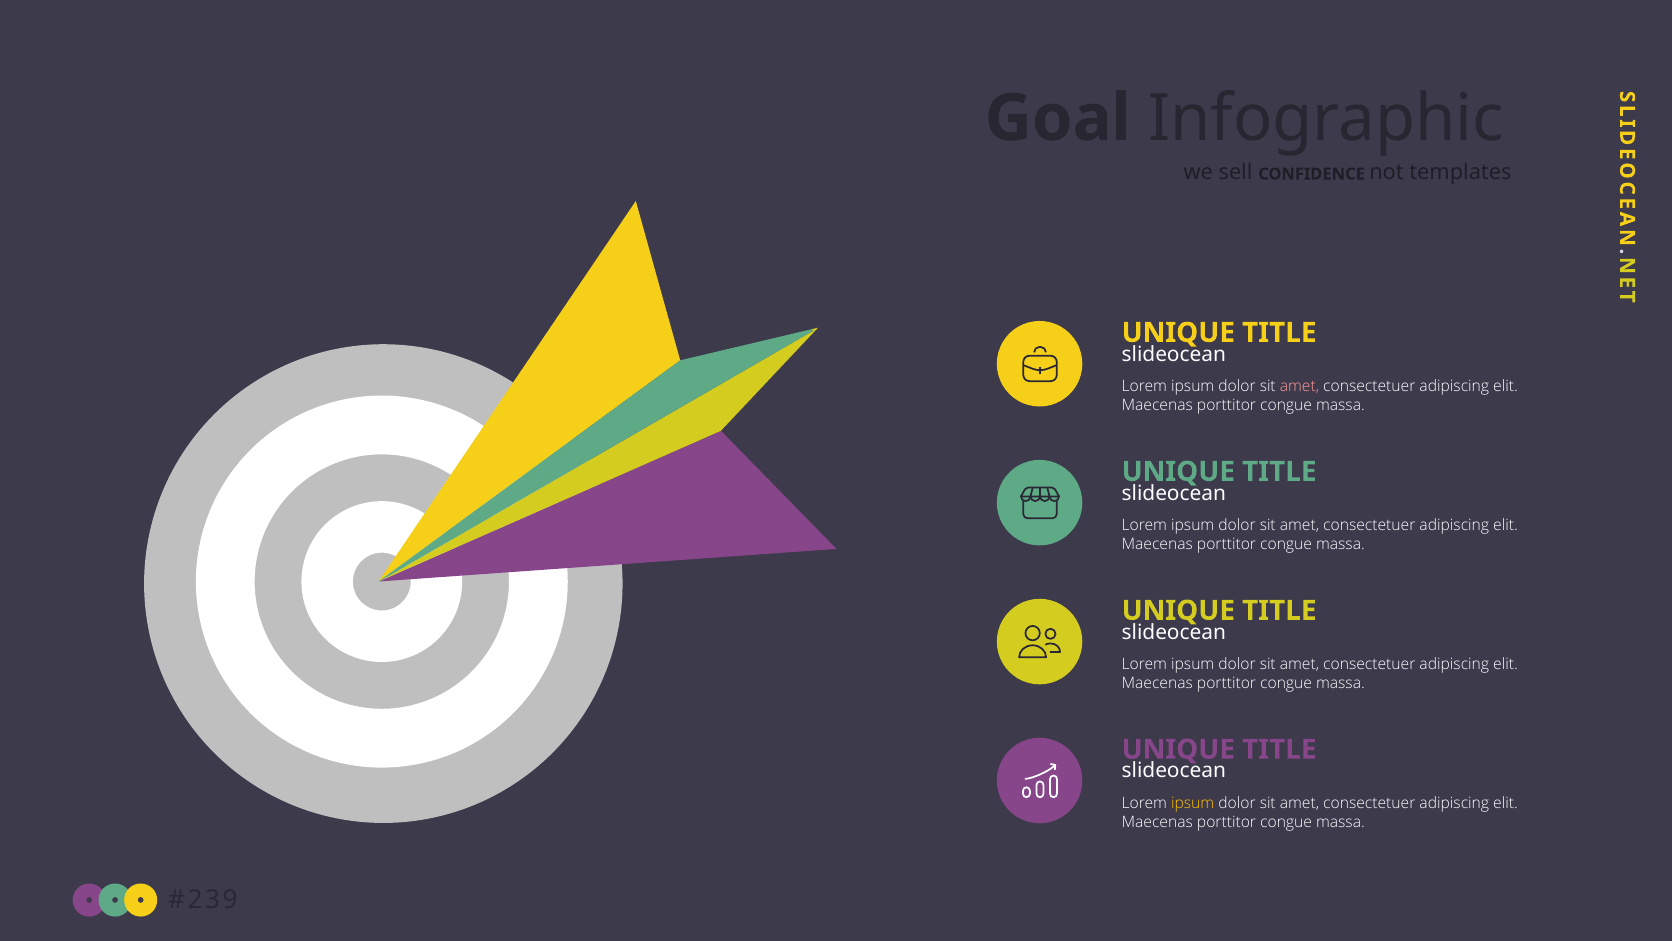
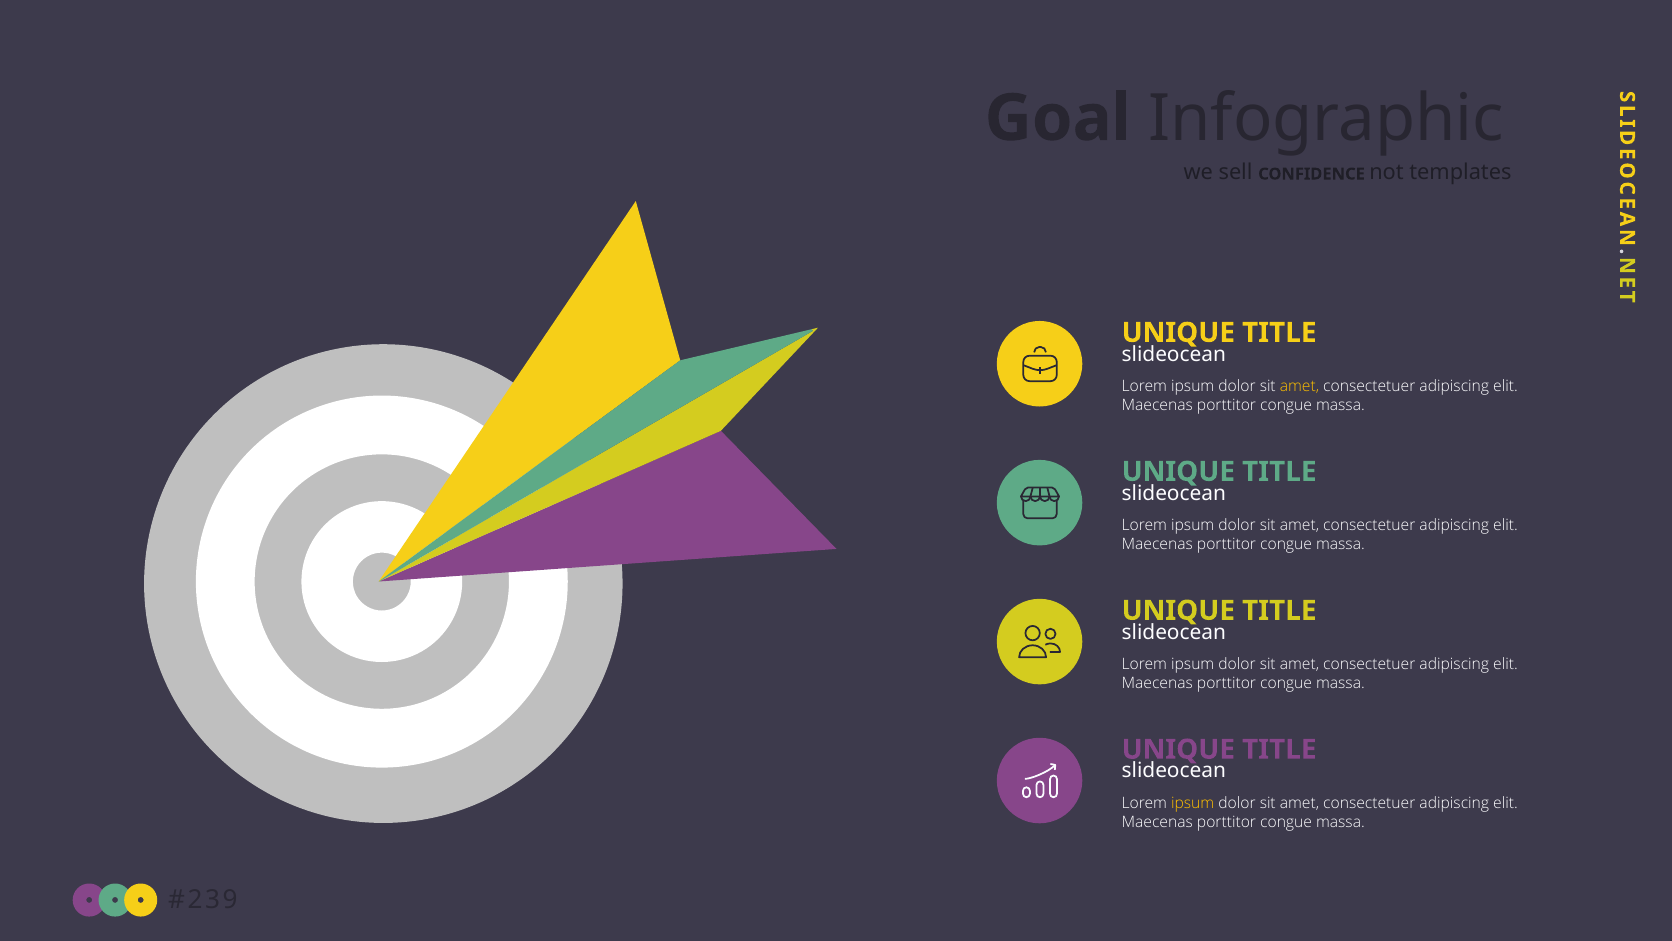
amet at (1300, 386) colour: pink -> yellow
